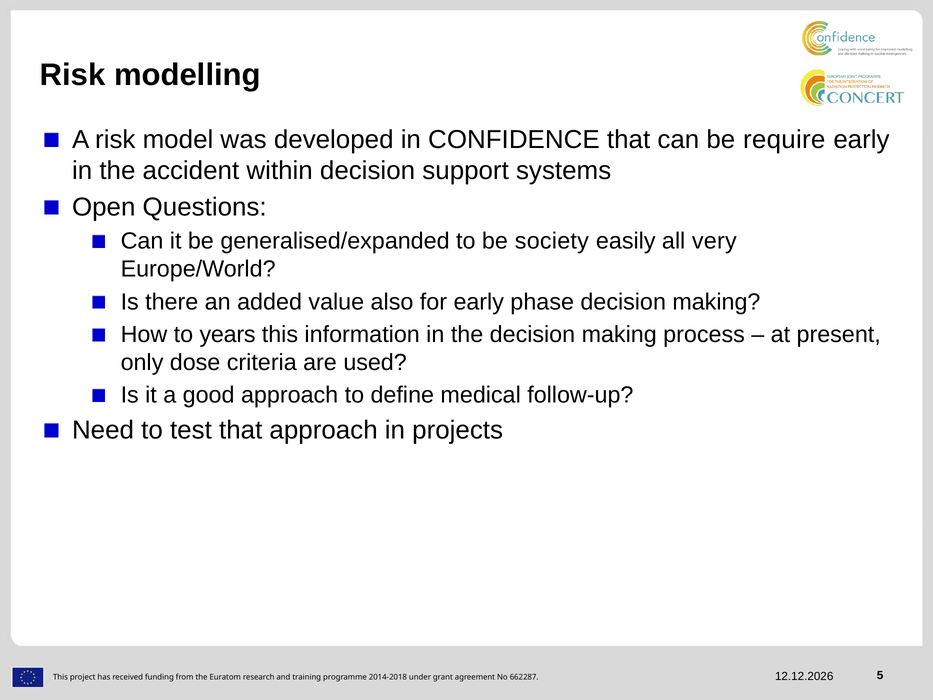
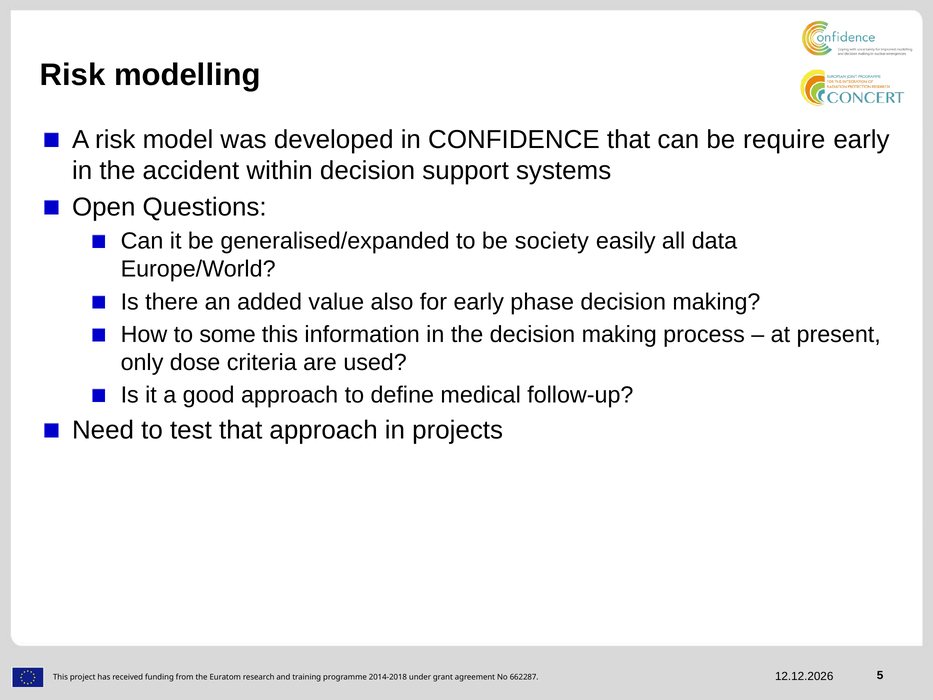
very: very -> data
years: years -> some
